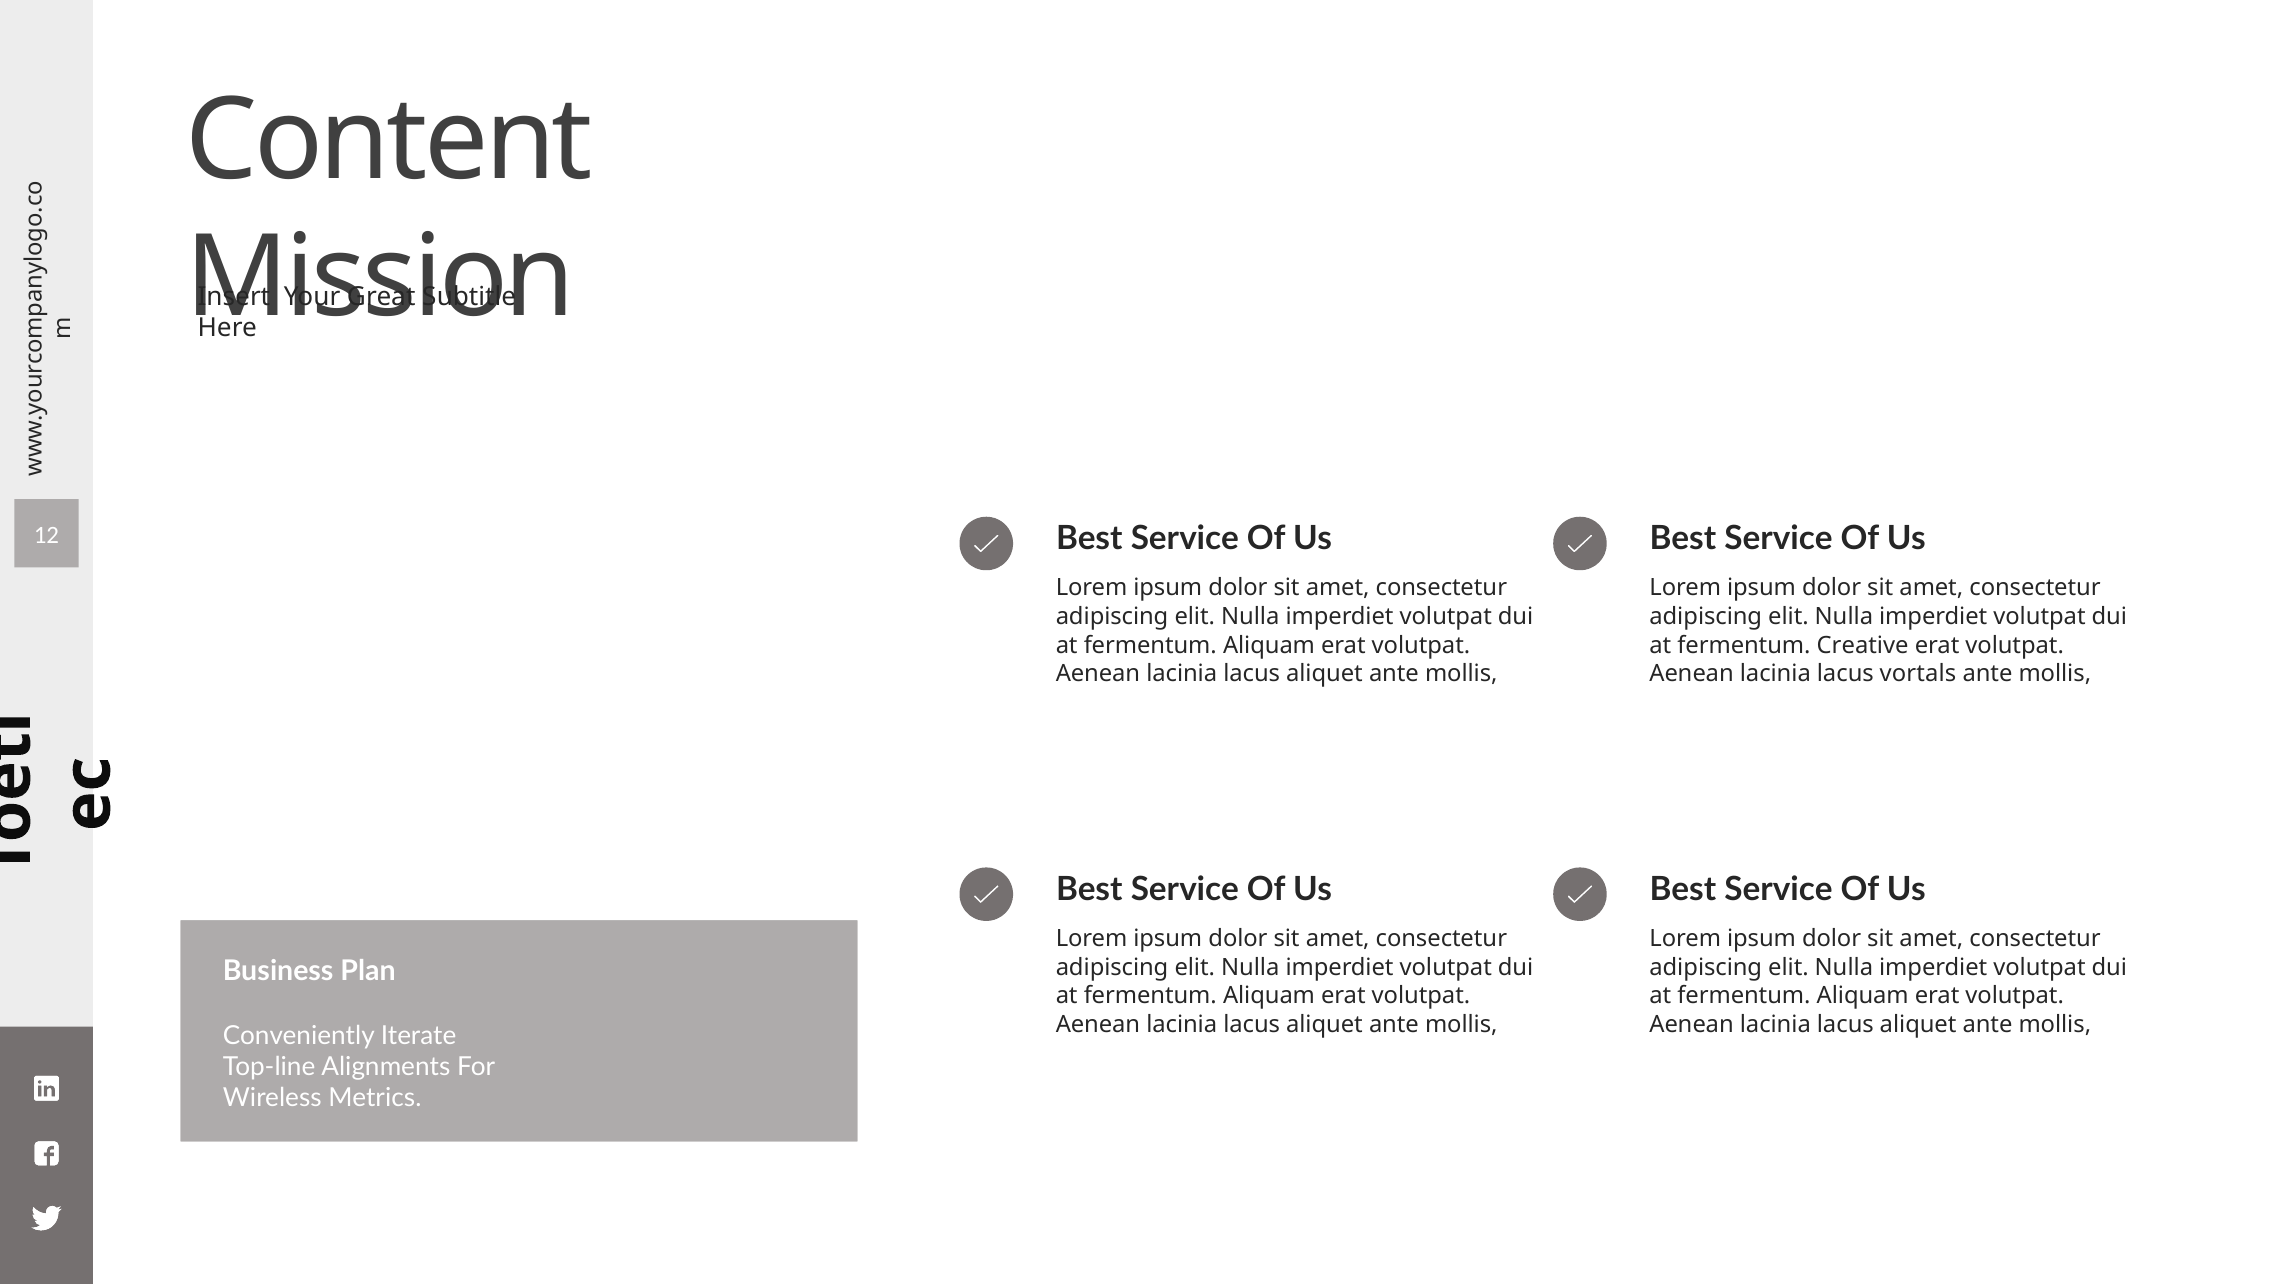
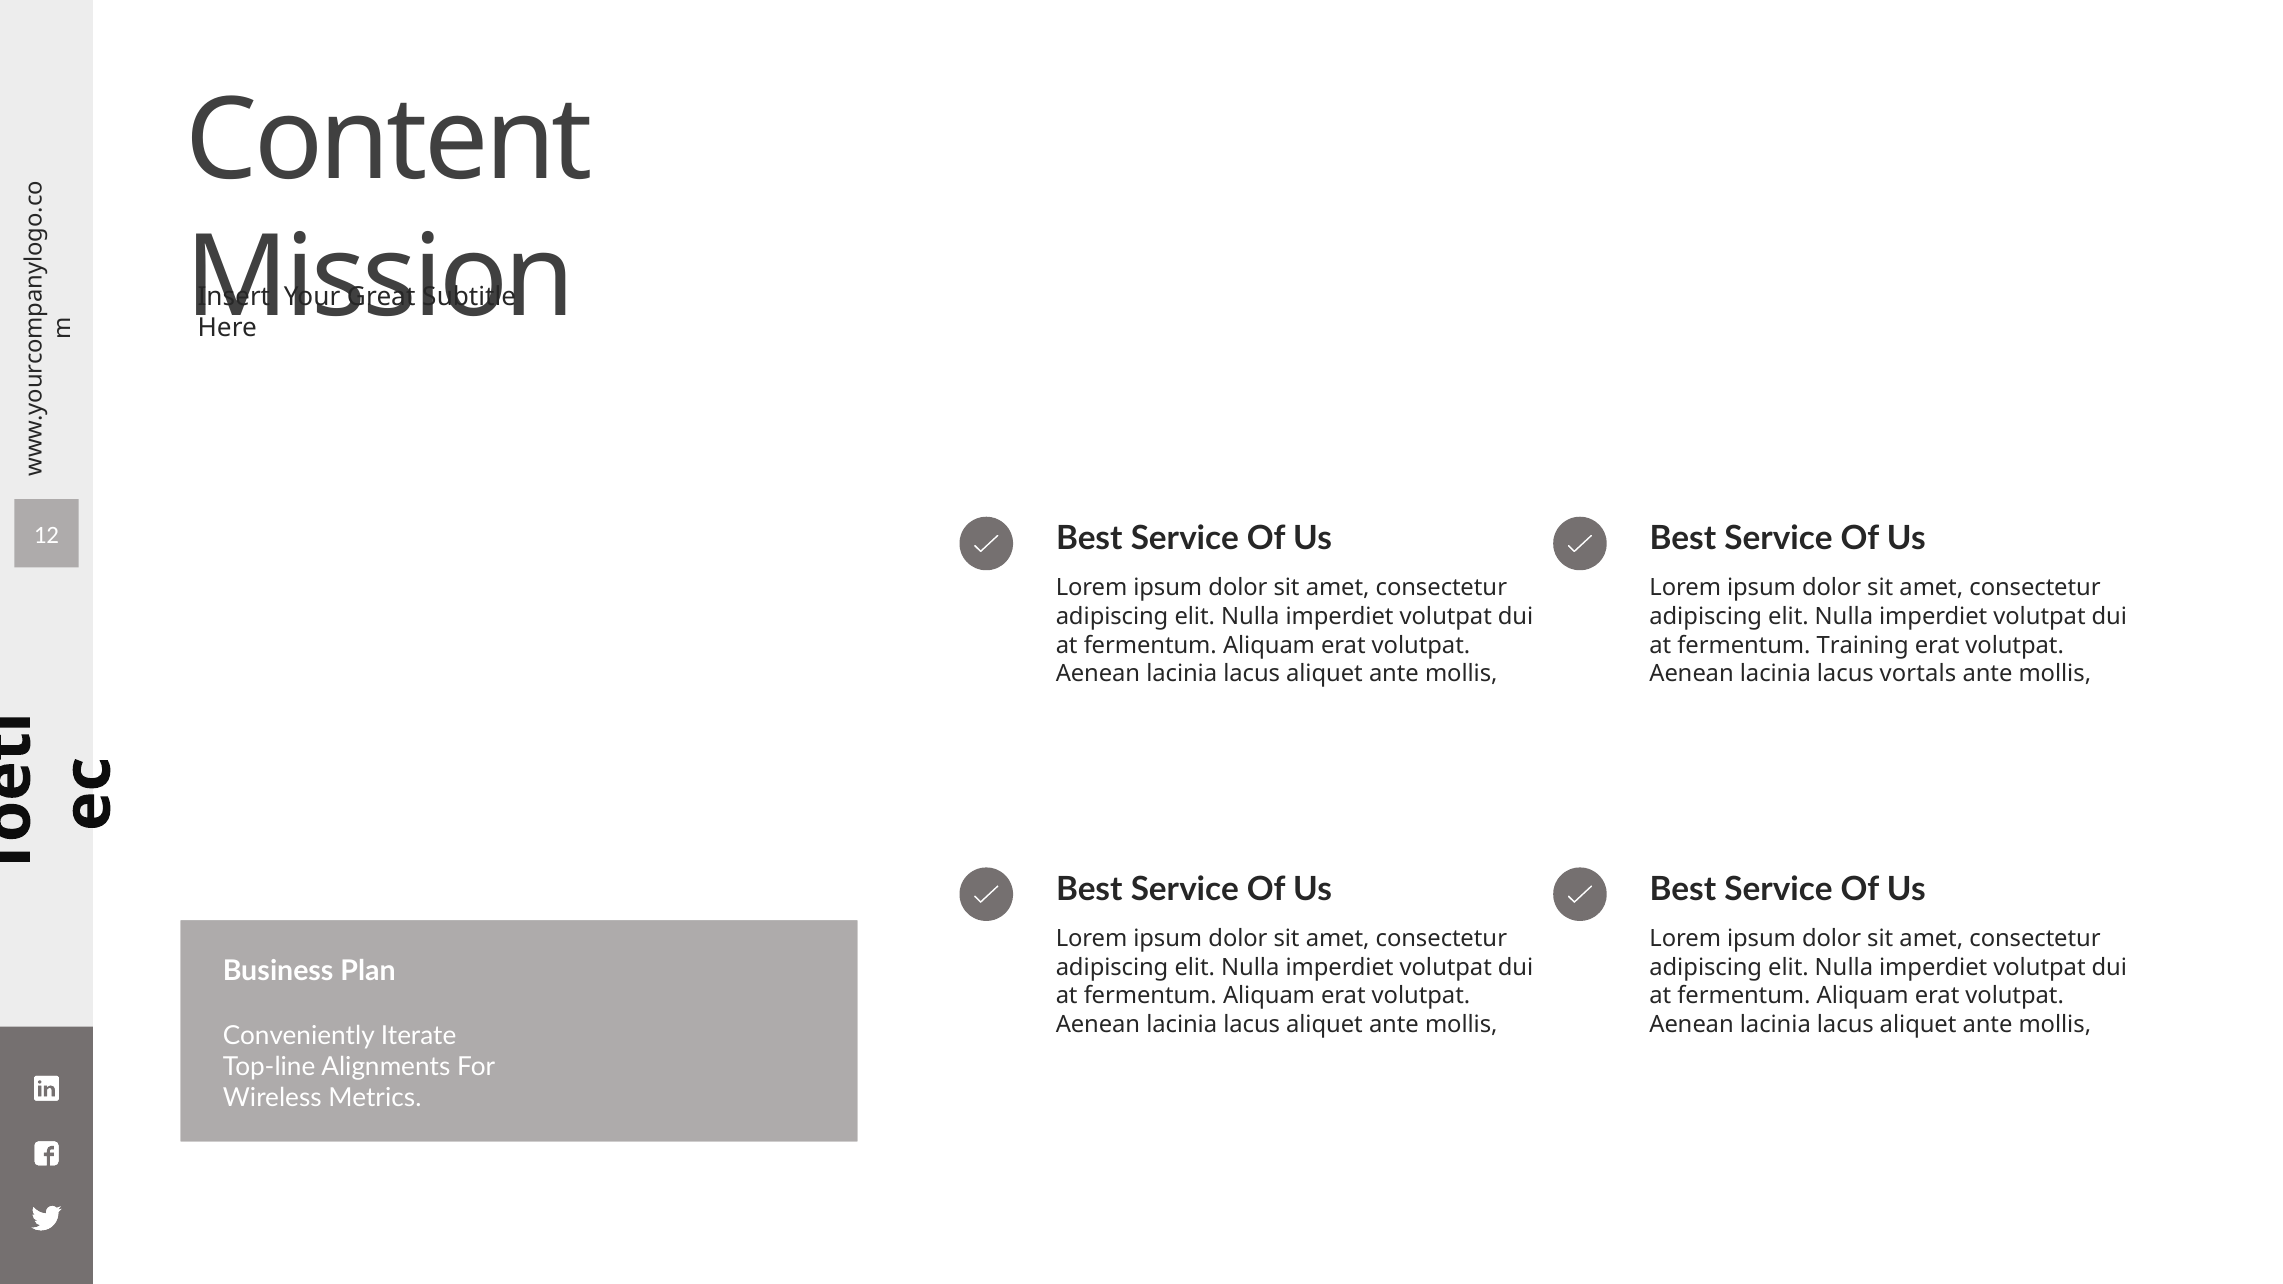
Creative: Creative -> Training
